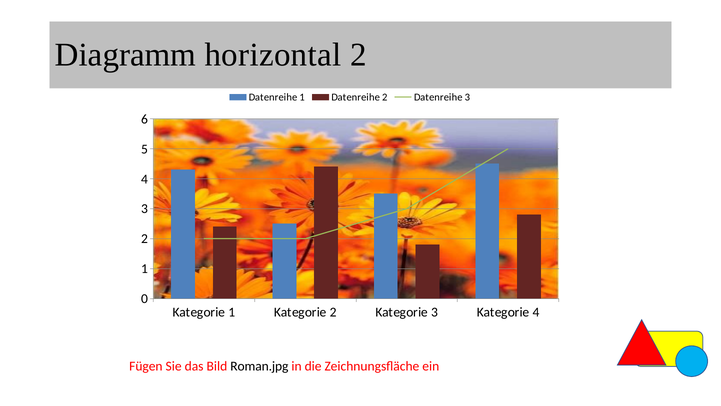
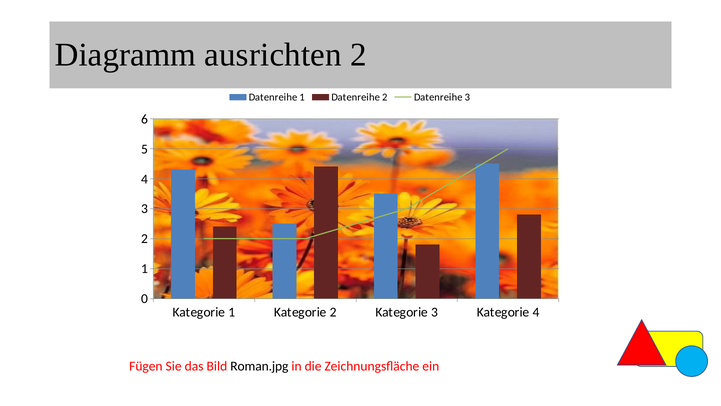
horizontal: horizontal -> ausrichten
